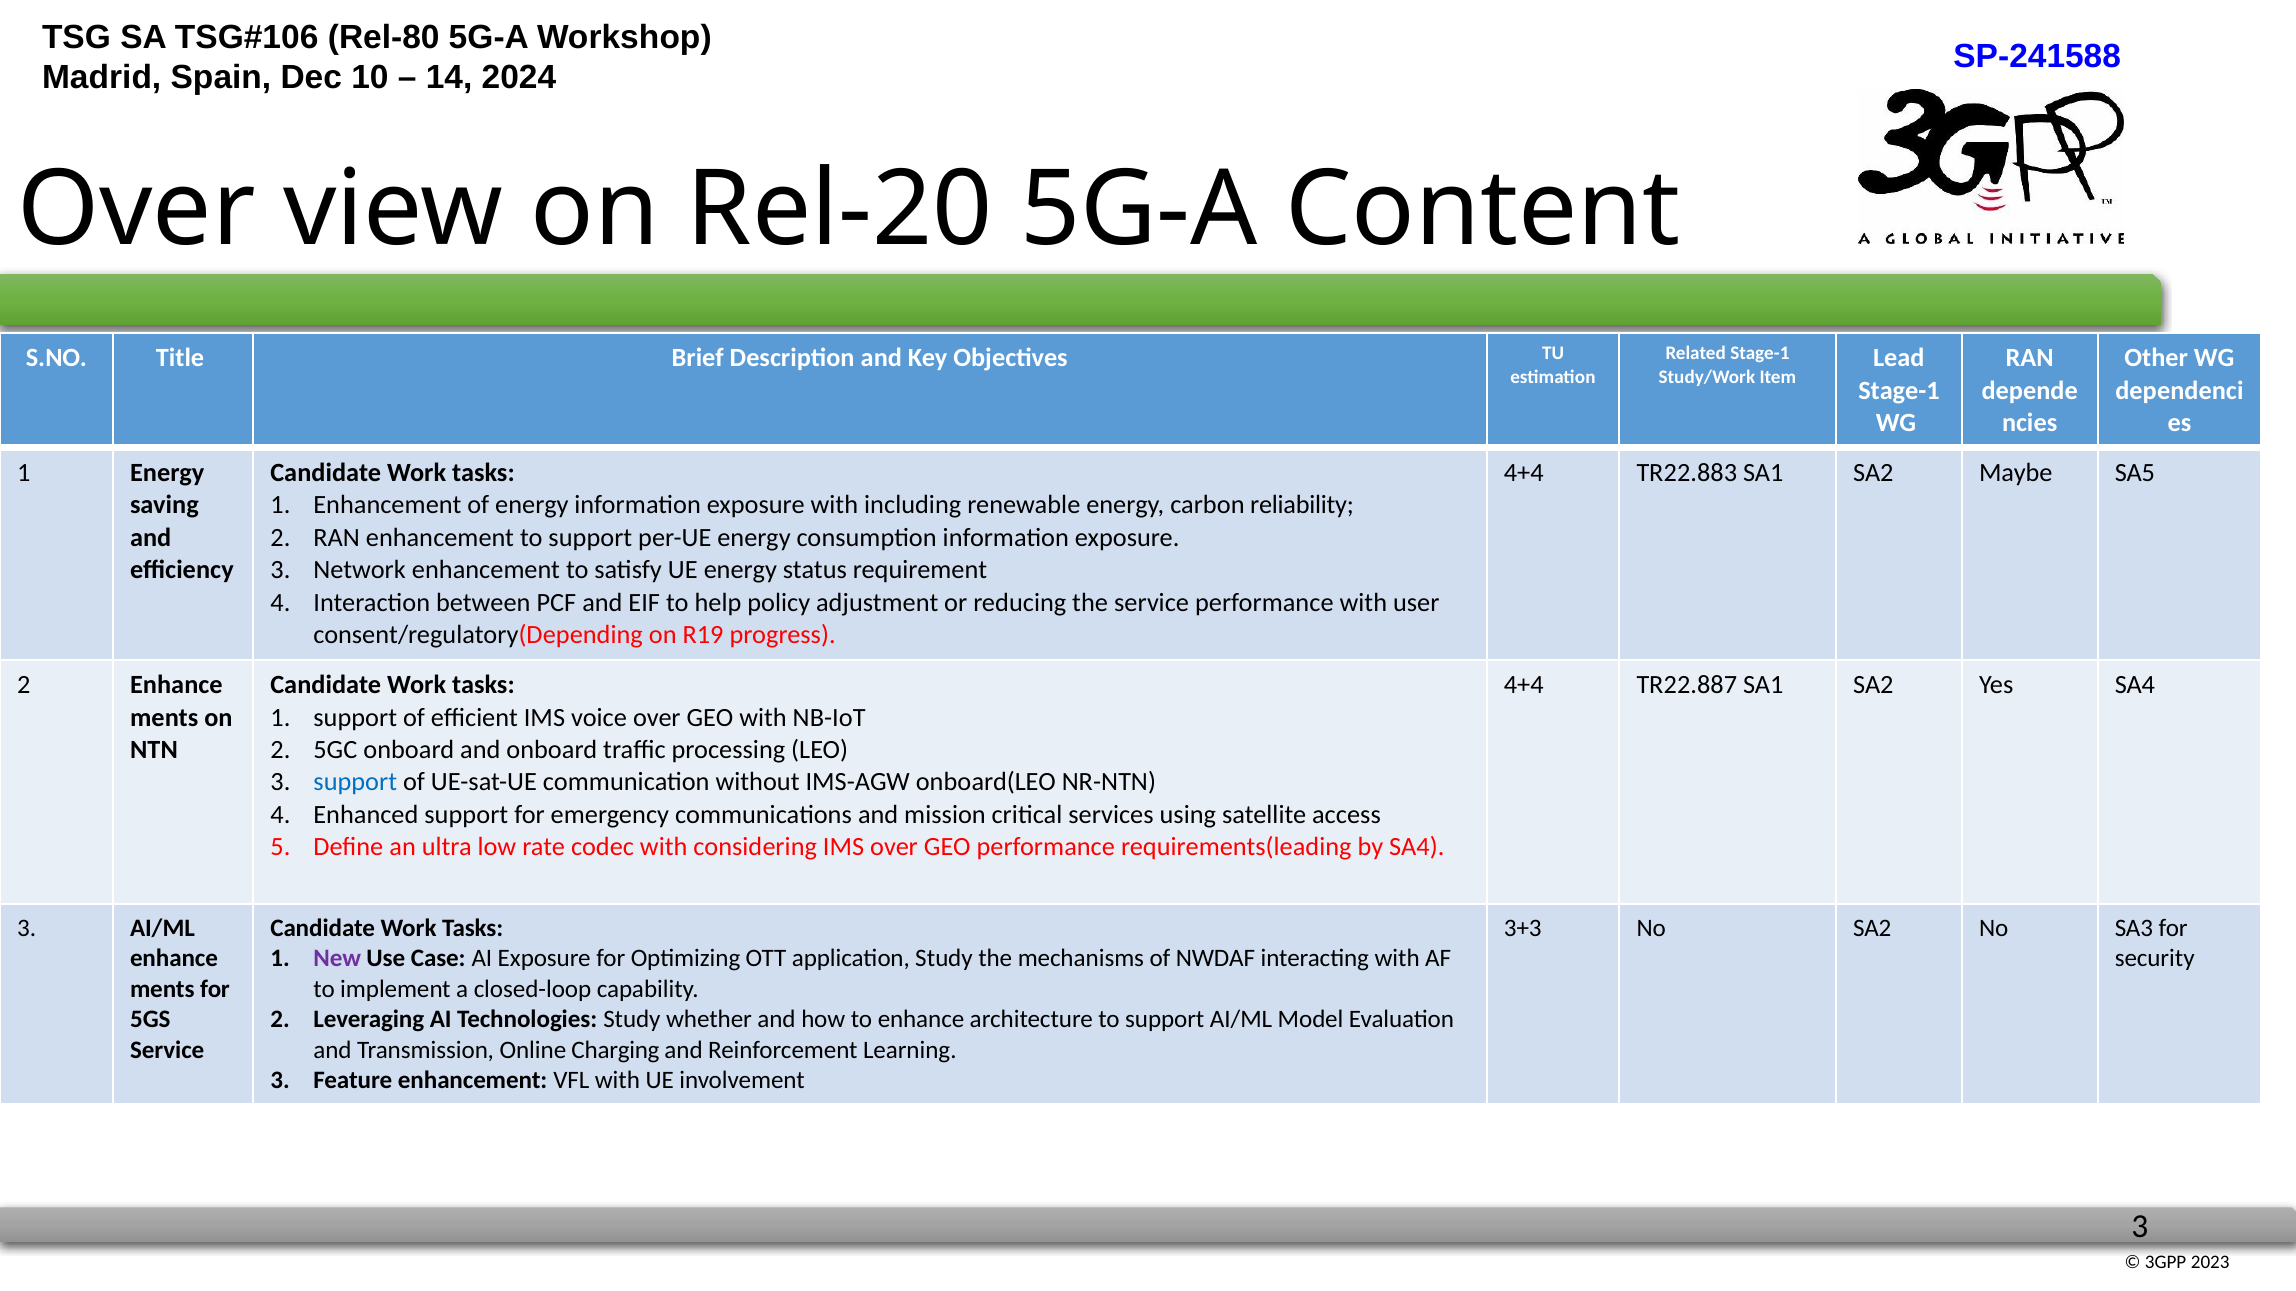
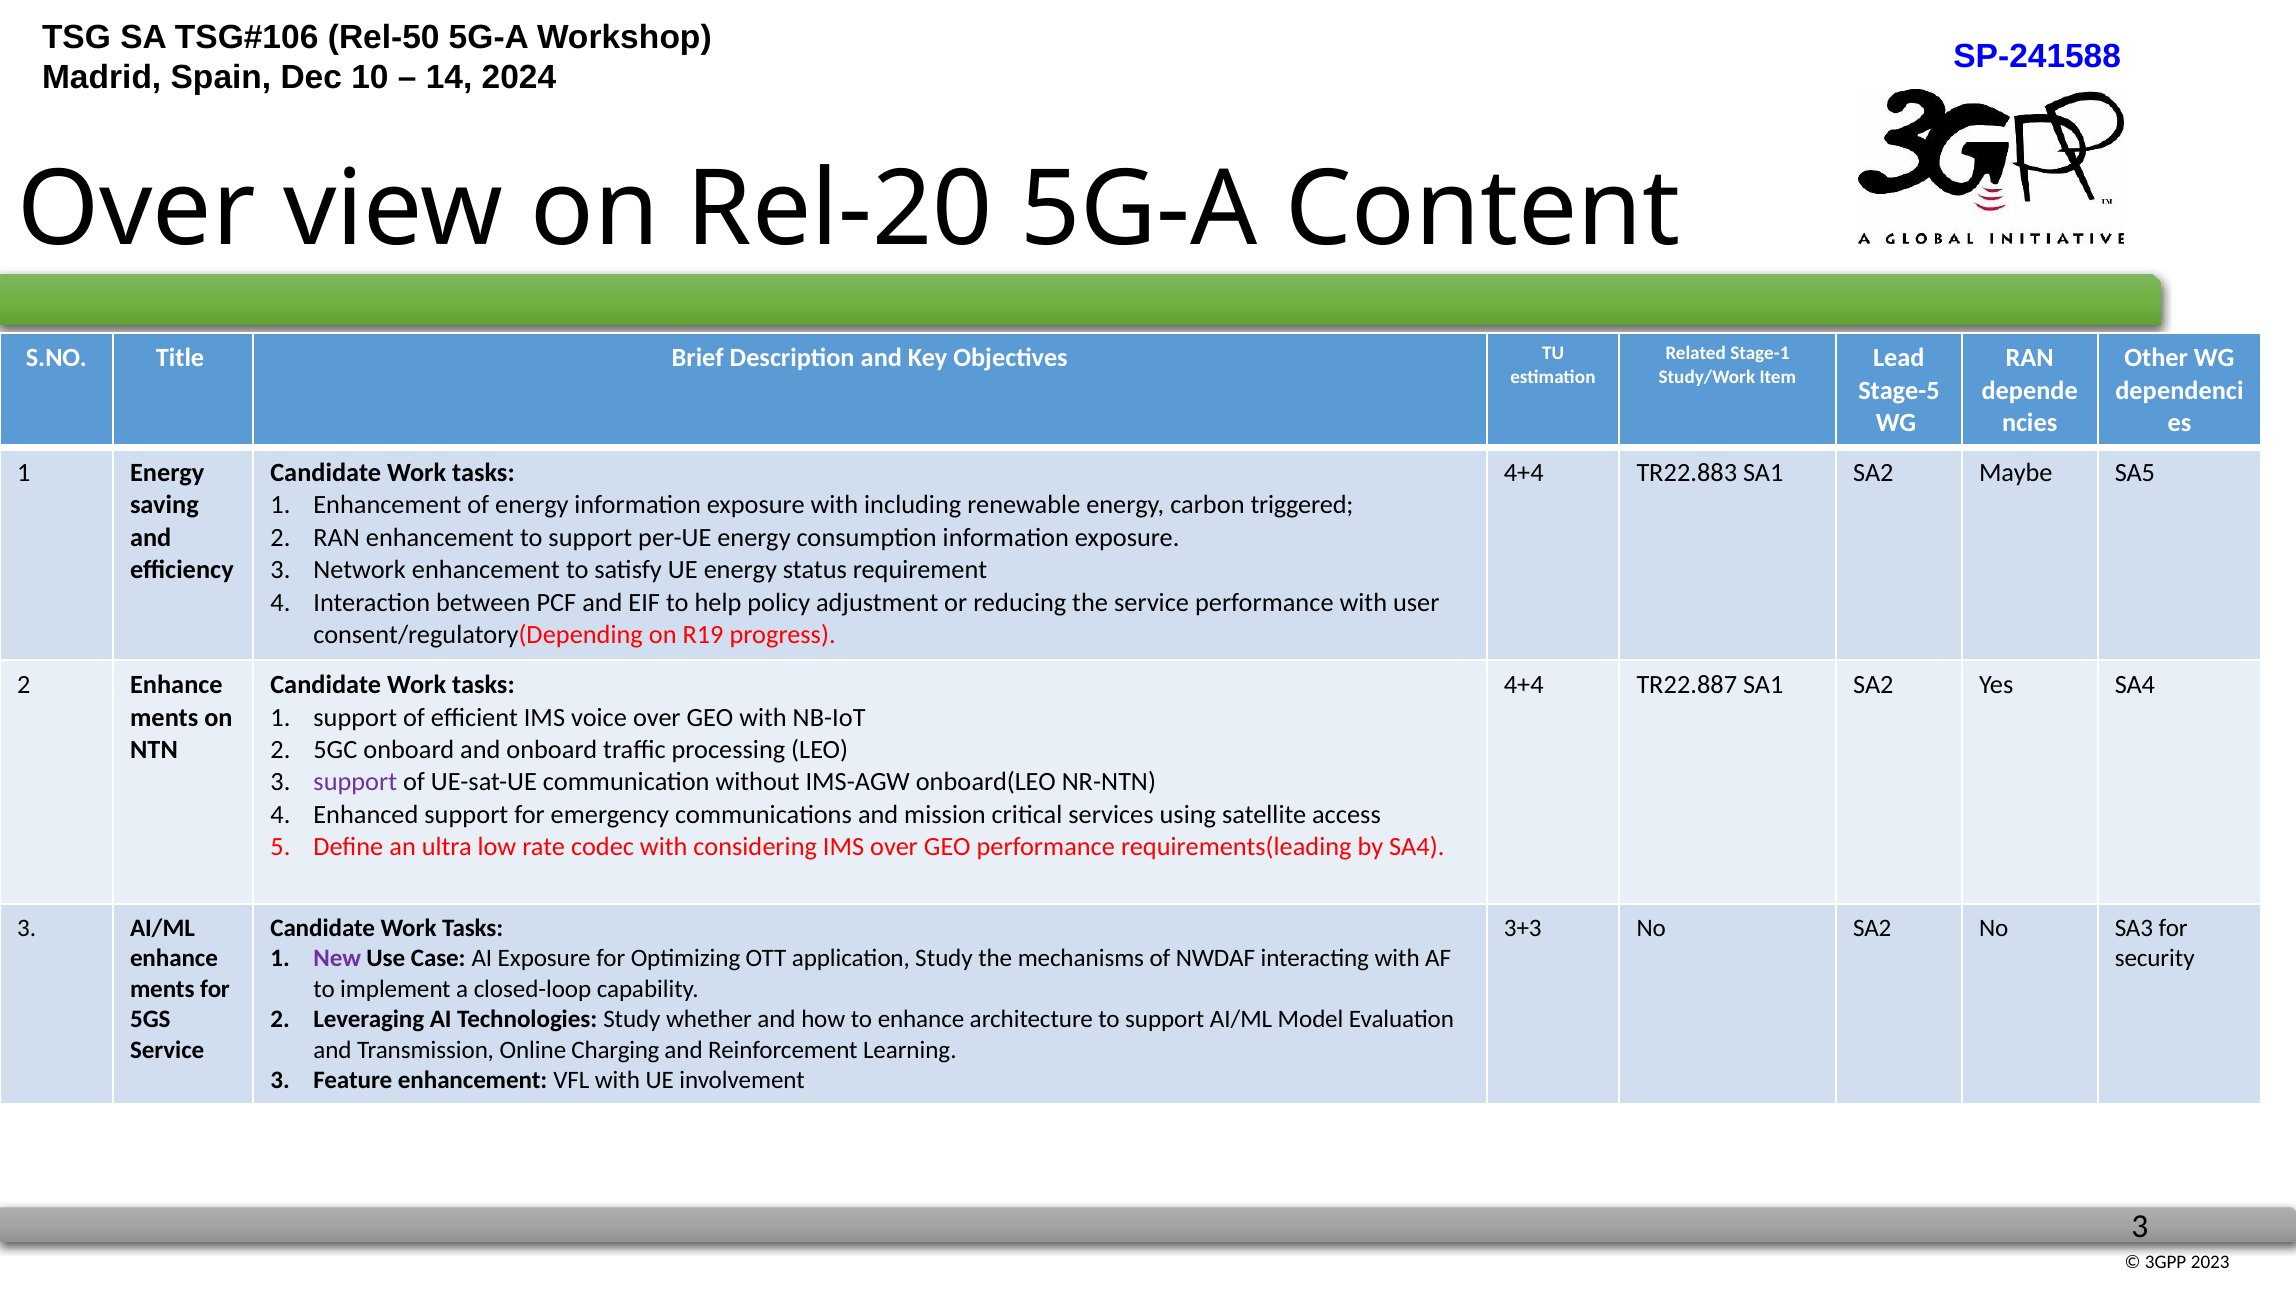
Rel-80: Rel-80 -> Rel-50
Stage-1 at (1899, 391): Stage-1 -> Stage-5
reliability: reliability -> triggered
support at (355, 783) colour: blue -> purple
